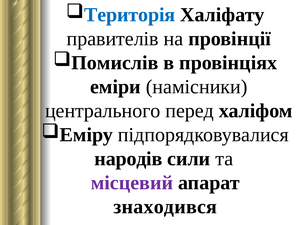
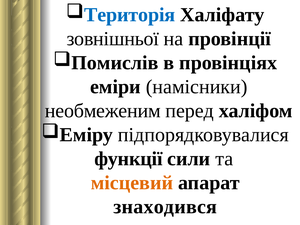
правителів: правителів -> зовнішньої
центрального: центрального -> необмеженим
народів: народів -> функції
місцевий colour: purple -> orange
